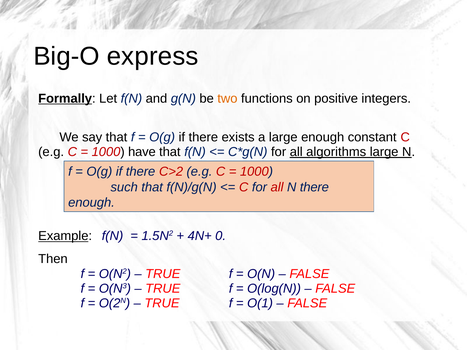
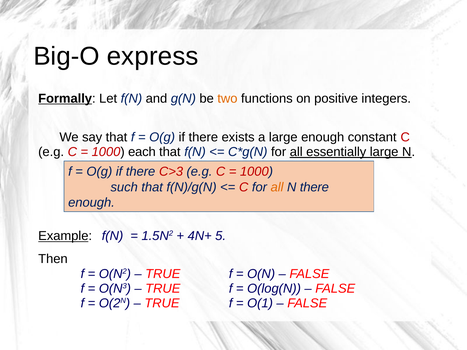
have: have -> each
algorithms: algorithms -> essentially
C>2: C>2 -> C>3
all at (277, 187) colour: red -> orange
0: 0 -> 5
